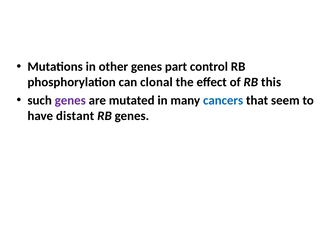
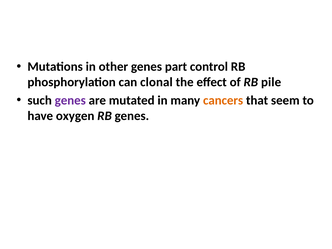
this: this -> pile
cancers colour: blue -> orange
distant: distant -> oxygen
